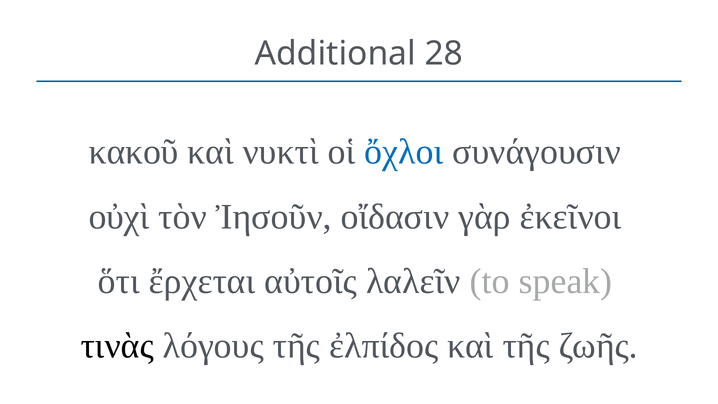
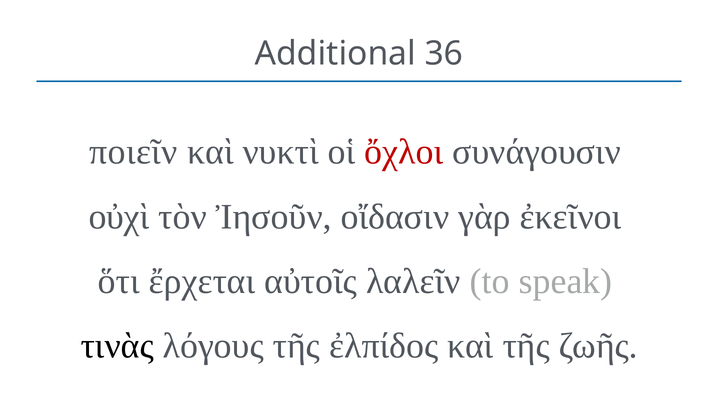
28: 28 -> 36
κακοῦ: κακοῦ -> ποιεῖν
ὄχλοι colour: blue -> red
